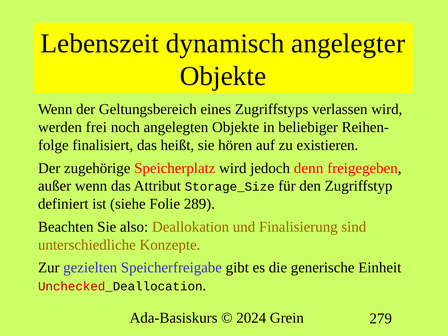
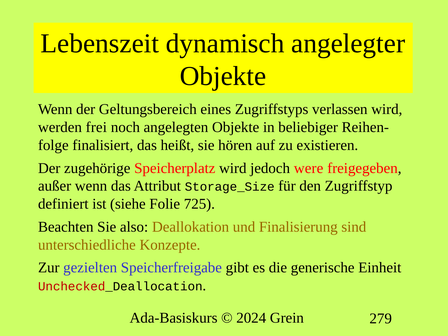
denn: denn -> were
289: 289 -> 725
